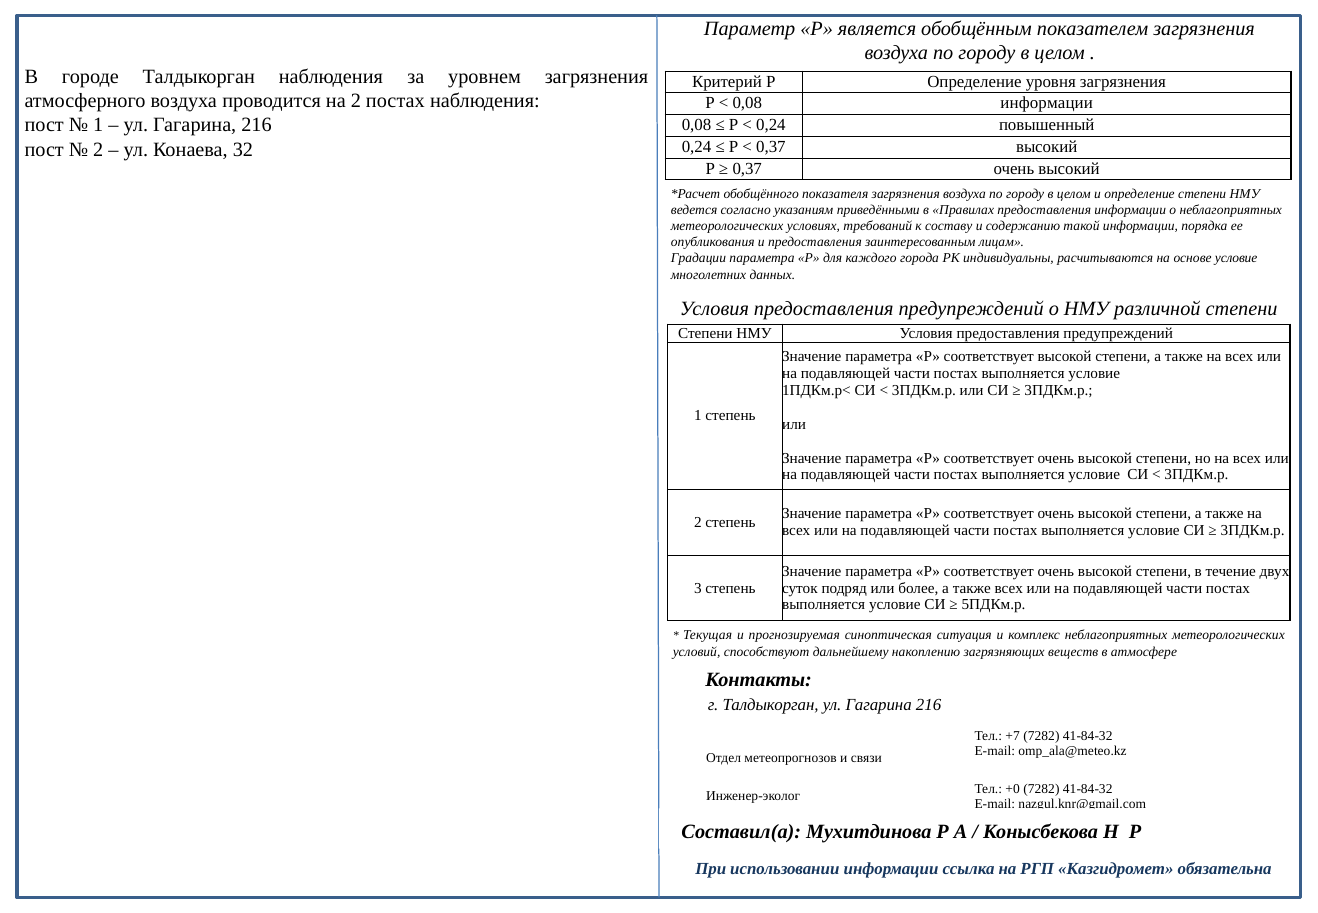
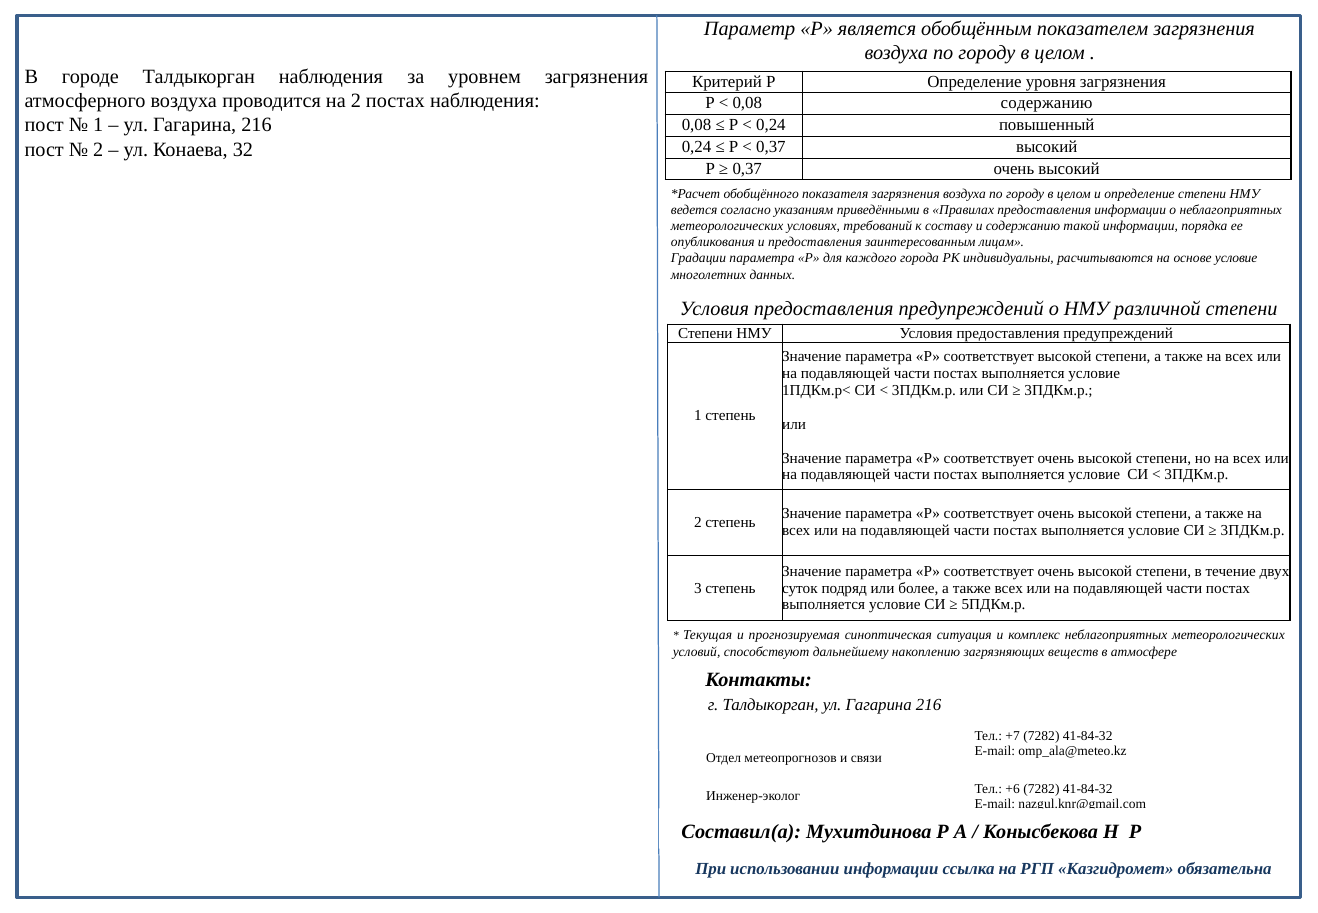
0,08 информации: информации -> содержанию
+0: +0 -> +6
